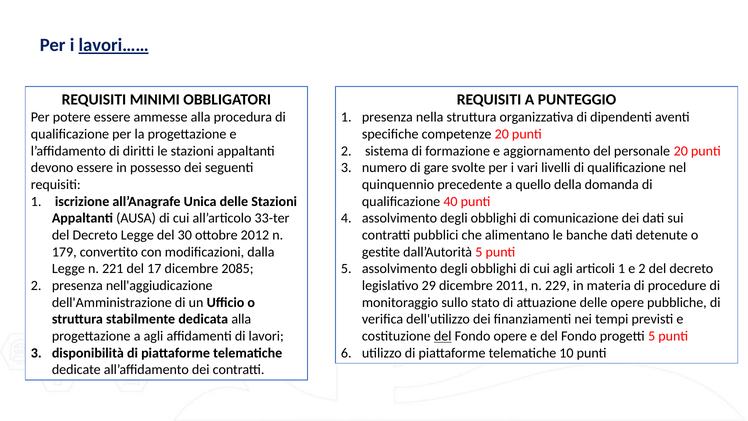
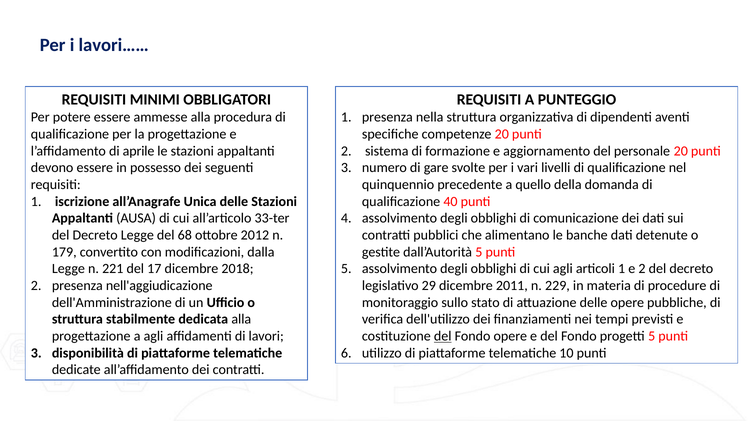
lavori…… underline: present -> none
diritti: diritti -> aprile
30: 30 -> 68
2085: 2085 -> 2018
